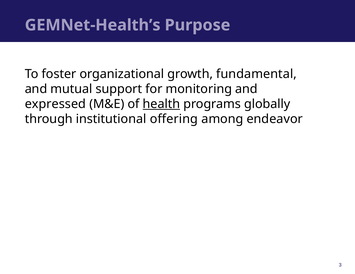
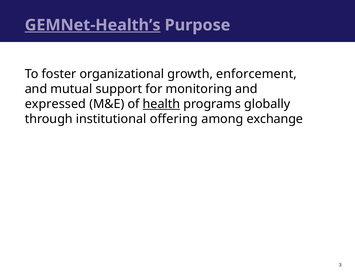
GEMNet-Health’s underline: none -> present
fundamental: fundamental -> enforcement
endeavor: endeavor -> exchange
